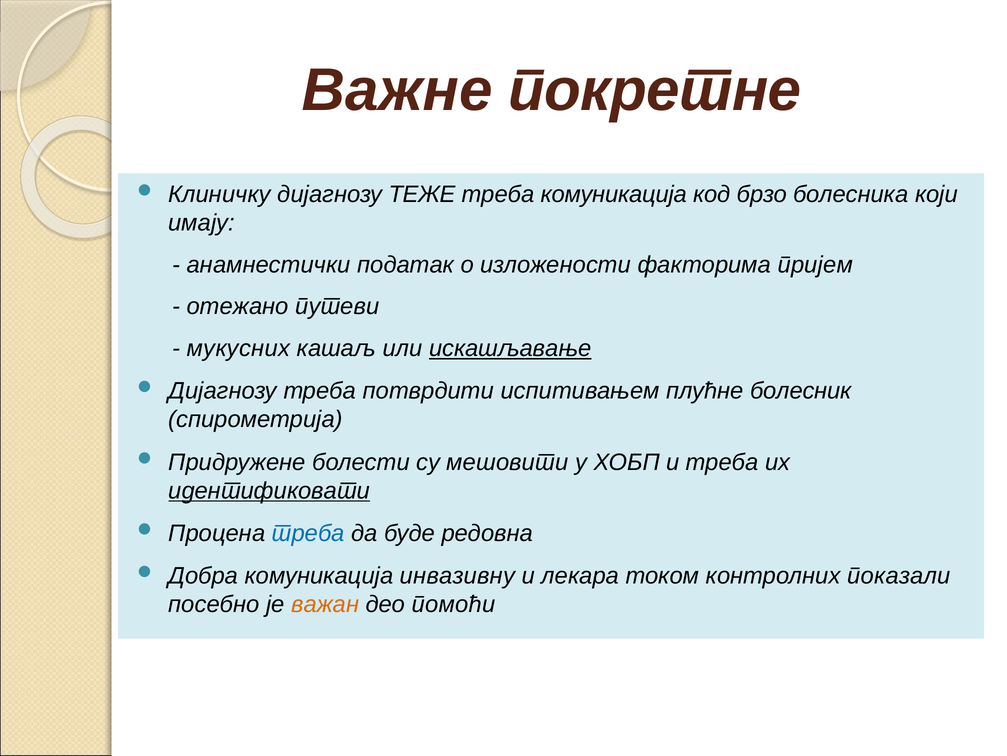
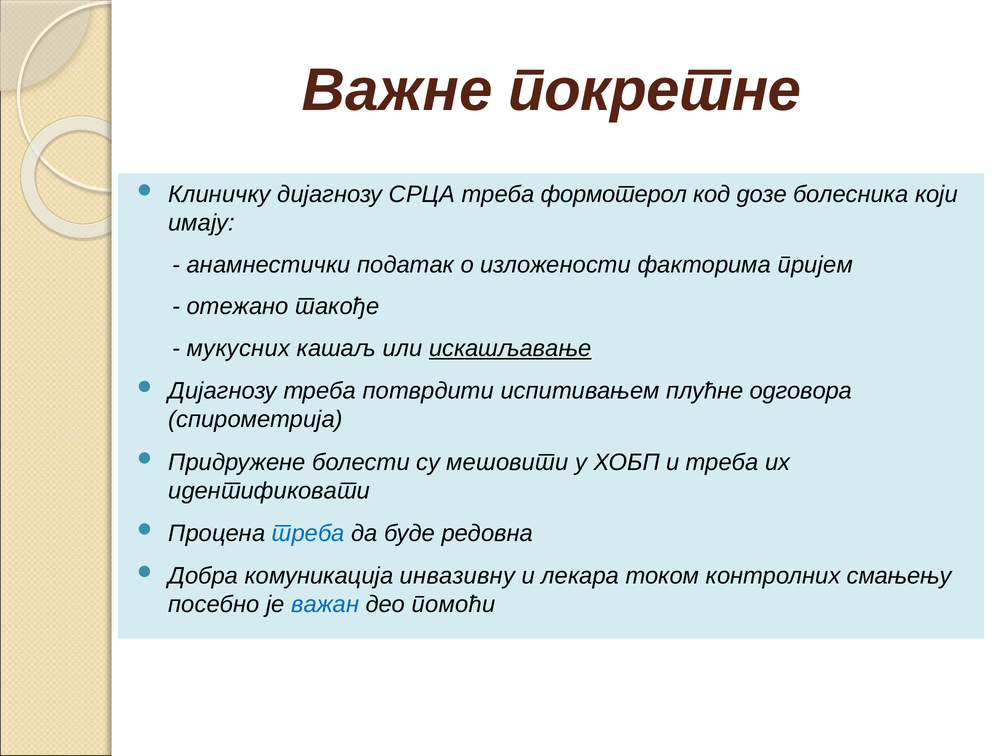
ТЕЖЕ: ТЕЖЕ -> СРЦА
треба комуникација: комуникација -> формотерол
брзо: брзо -> дозе
путеви: путеви -> такође
болесник: болесник -> одговора
идентификовати underline: present -> none
показали: показали -> смањењу
важан colour: orange -> blue
